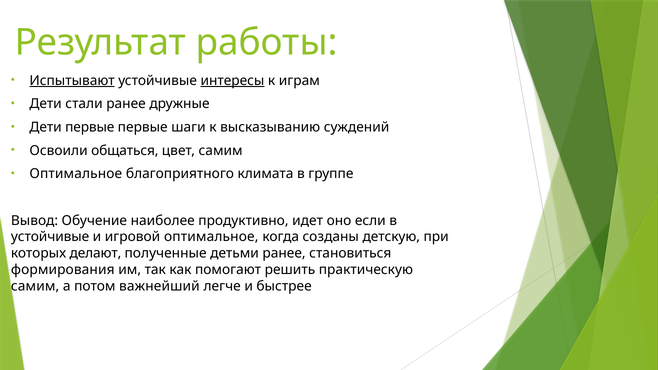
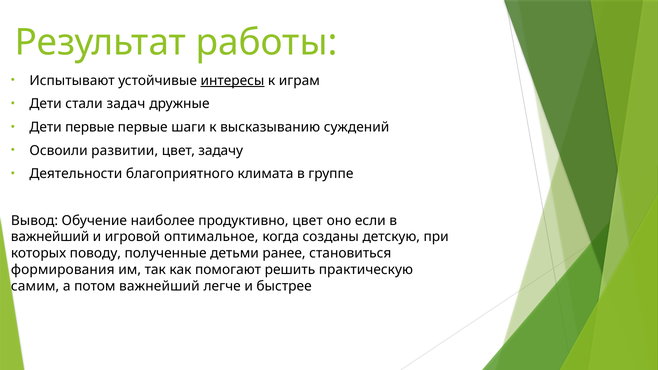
Испытывают underline: present -> none
стали ранее: ранее -> задач
общаться: общаться -> развитии
цвет самим: самим -> задачу
Оптимальное at (76, 174): Оптимальное -> Деятельности
продуктивно идет: идет -> цвет
устойчивые at (50, 237): устойчивые -> важнейший
делают: делают -> поводу
